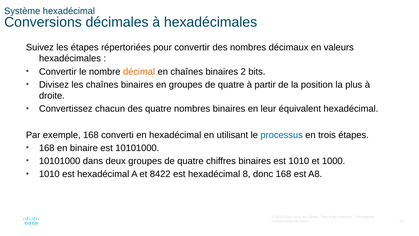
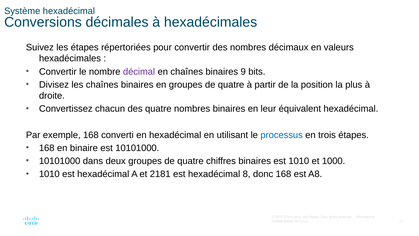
décimal colour: orange -> purple
2: 2 -> 9
8422: 8422 -> 2181
